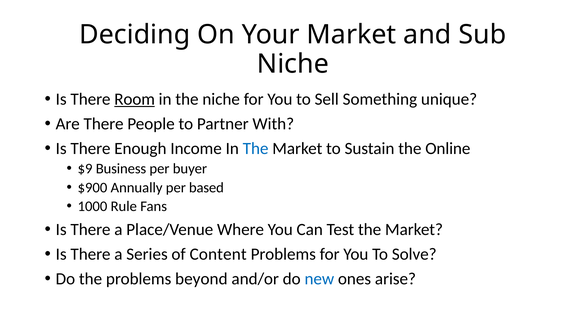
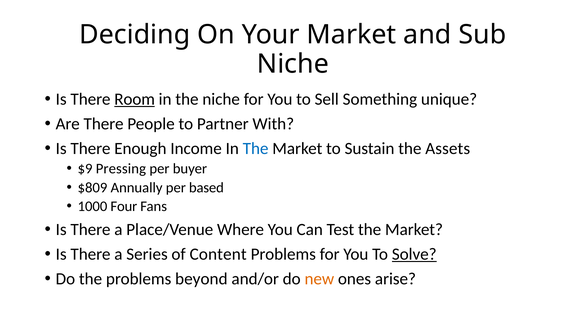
Online: Online -> Assets
Business: Business -> Pressing
$900: $900 -> $809
Rule: Rule -> Four
Solve underline: none -> present
new colour: blue -> orange
